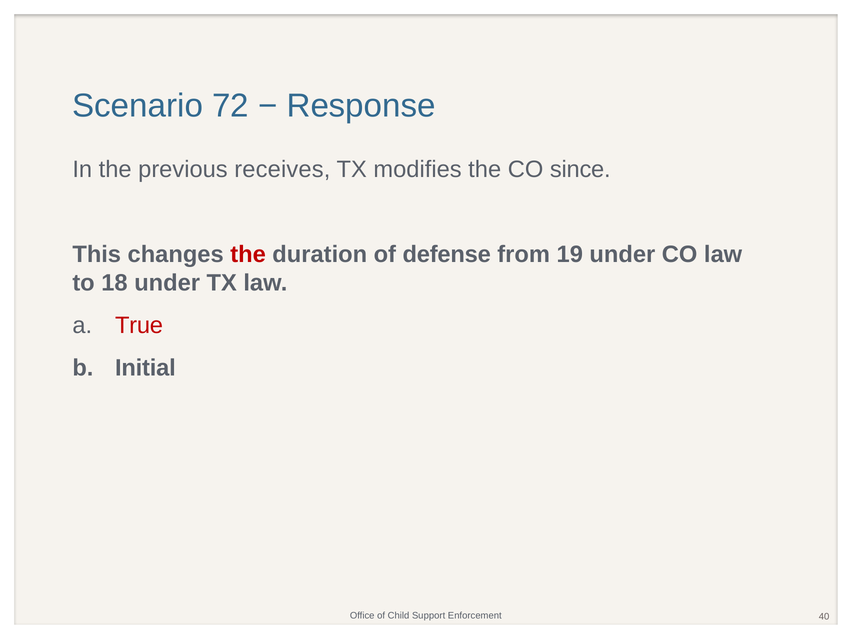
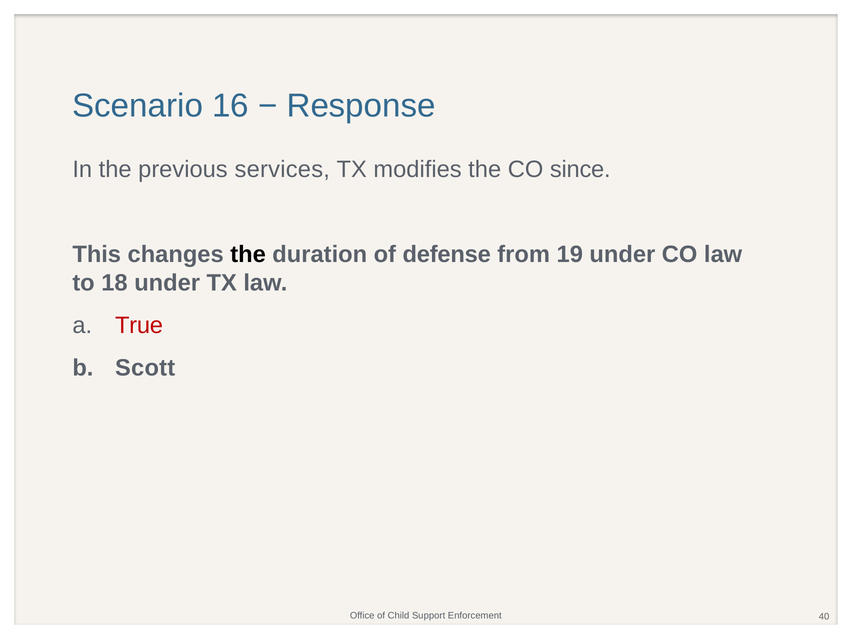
72: 72 -> 16
receives: receives -> services
the at (248, 254) colour: red -> black
Initial: Initial -> Scott
